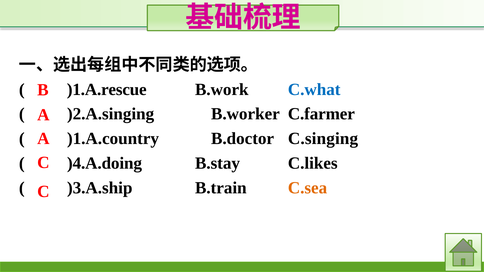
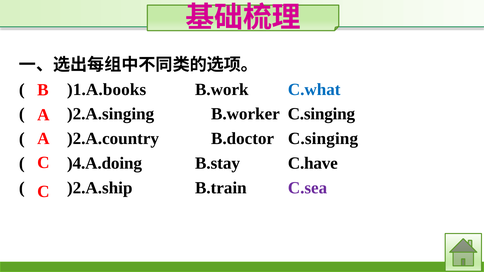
)1.A.rescue: )1.A.rescue -> )1.A.books
B.worker C.farmer: C.farmer -> C.singing
)1.A.country: )1.A.country -> )2.A.country
C.likes: C.likes -> C.have
)3.A.ship: )3.A.ship -> )2.A.ship
C.sea colour: orange -> purple
